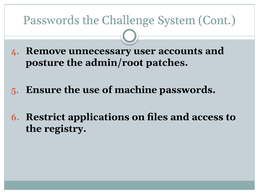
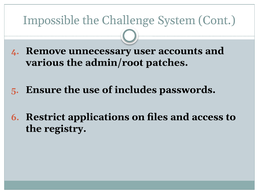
Passwords at (51, 20): Passwords -> Impossible
posture: posture -> various
machine: machine -> includes
